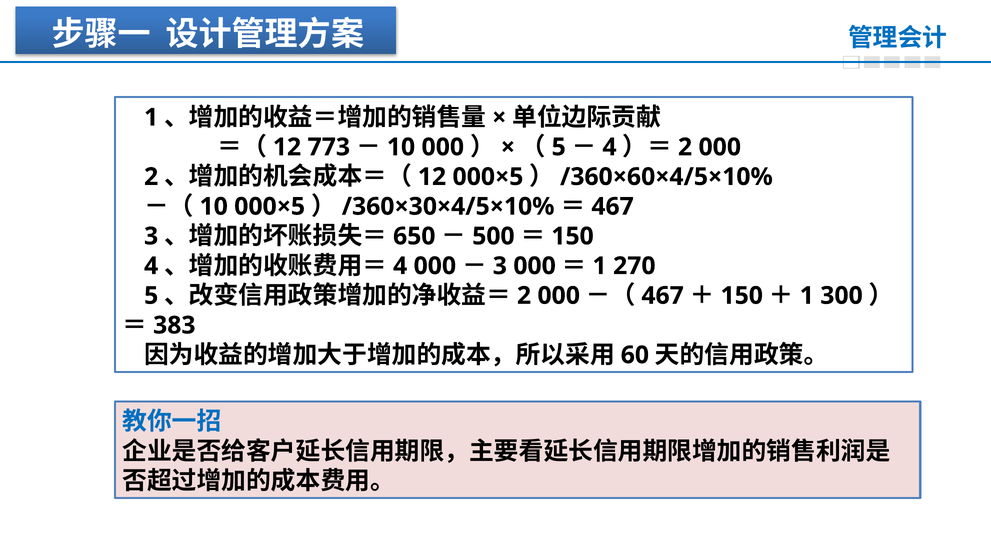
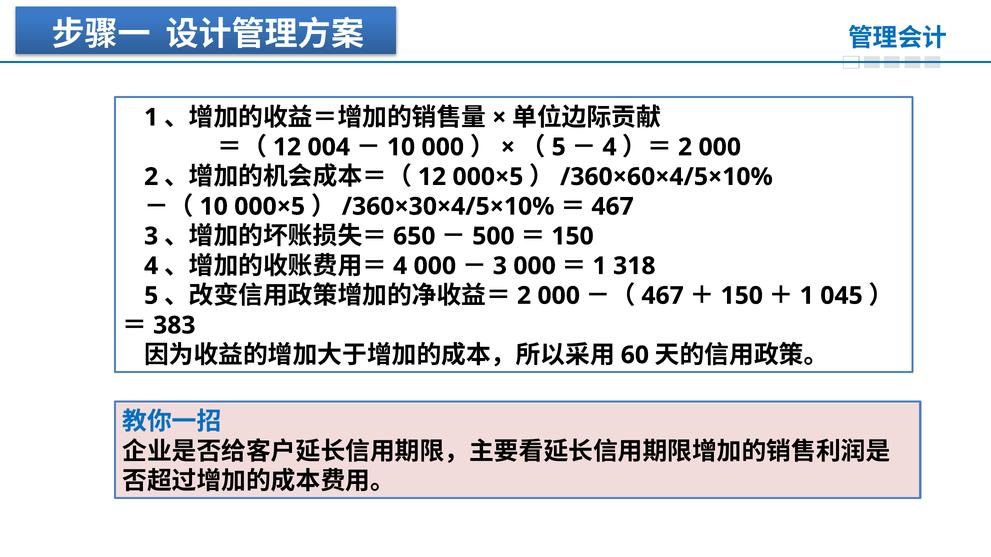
773: 773 -> 004
270: 270 -> 318
300: 300 -> 045
